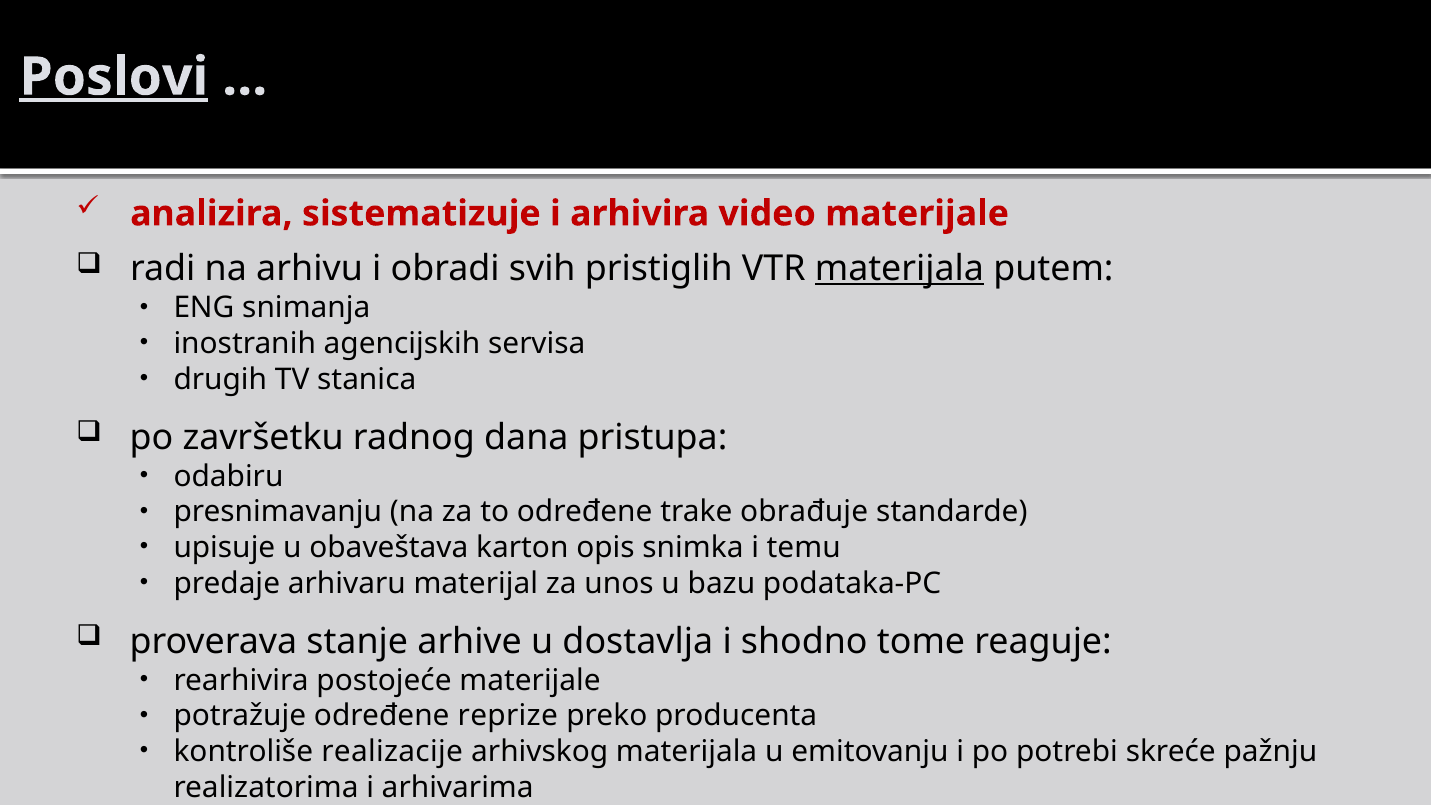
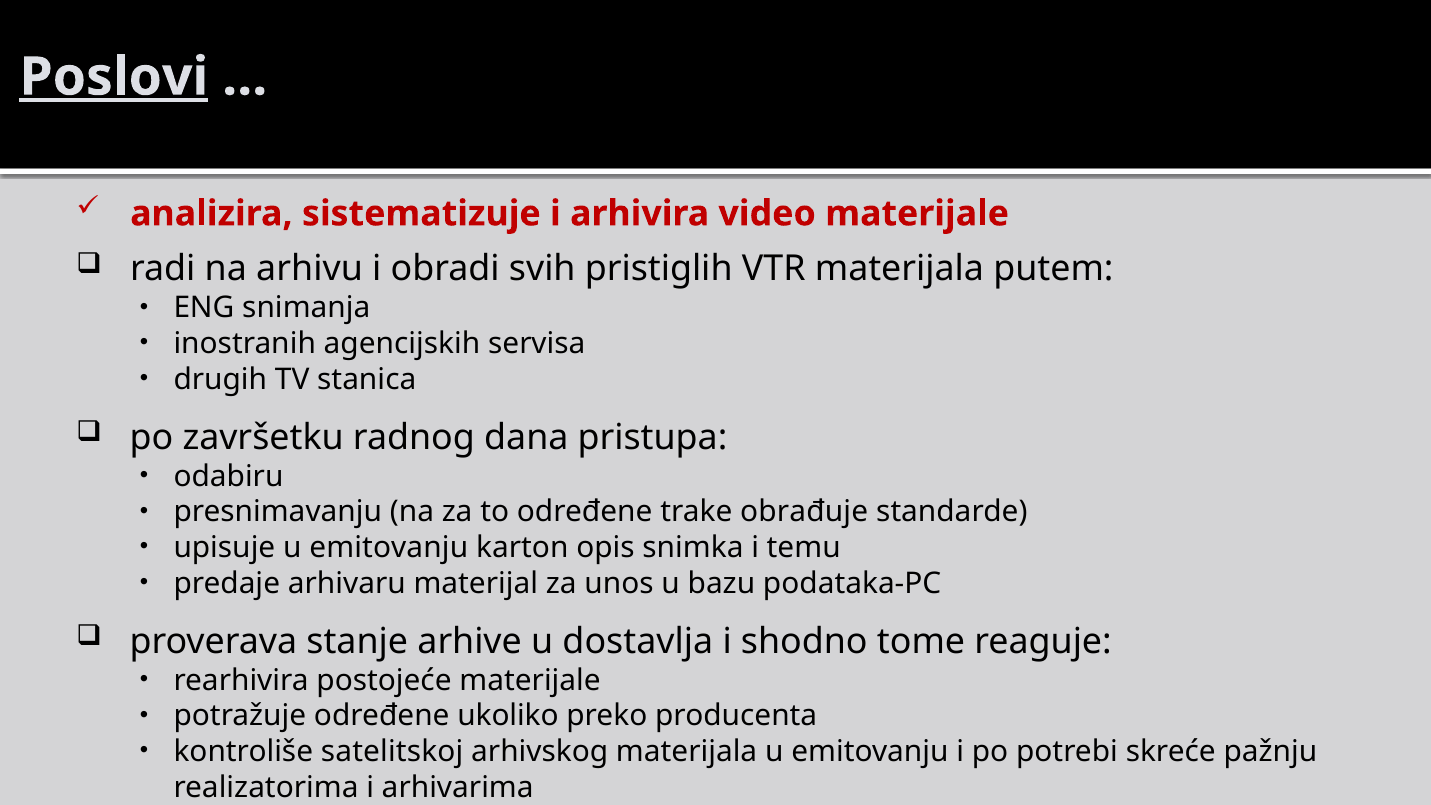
materijala at (899, 269) underline: present -> none
upisuje u obaveštava: obaveštava -> emitovanju
reprize: reprize -> ukoliko
realizacije: realizacije -> satelitskoj
